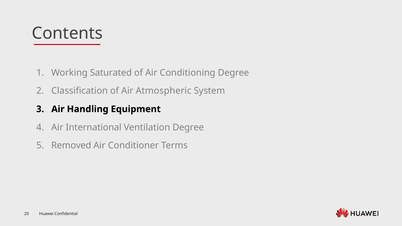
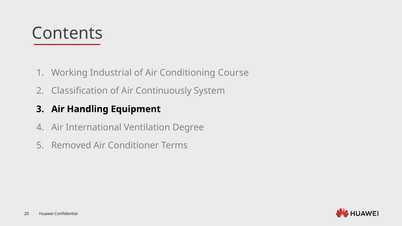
Saturated: Saturated -> Industrial
Conditioning Degree: Degree -> Course
Atmospheric: Atmospheric -> Continuously
